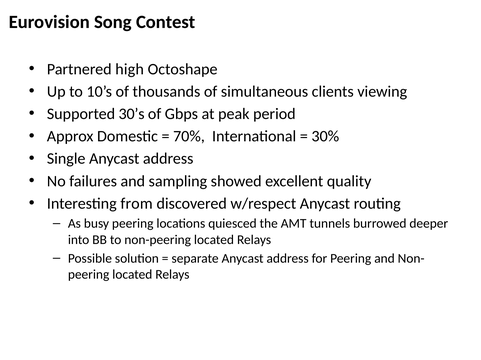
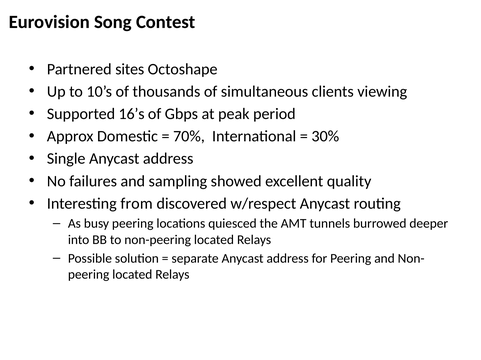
high: high -> sites
30’s: 30’s -> 16’s
